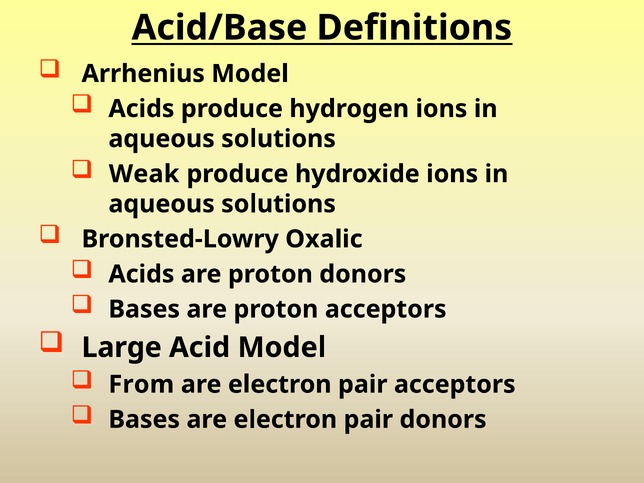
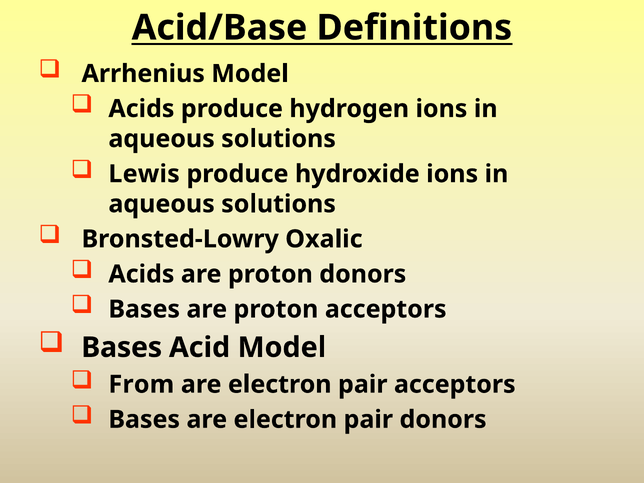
Weak: Weak -> Lewis
Large at (122, 347): Large -> Bases
